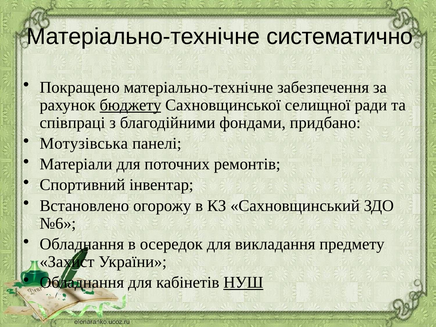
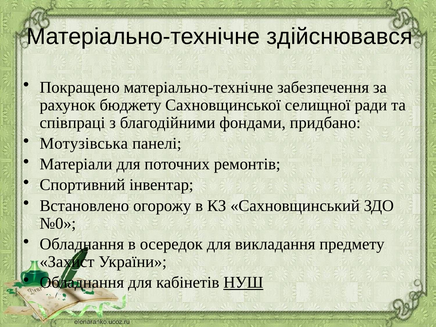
систематично: систематично -> здійснювався
бюджету underline: present -> none
№6: №6 -> №0
